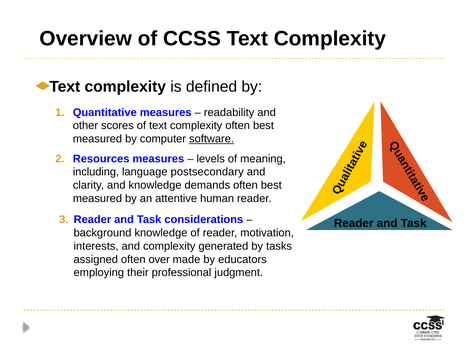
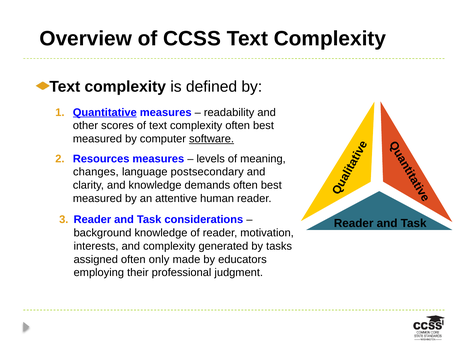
Quantitative underline: none -> present
including: including -> changes
over: over -> only
